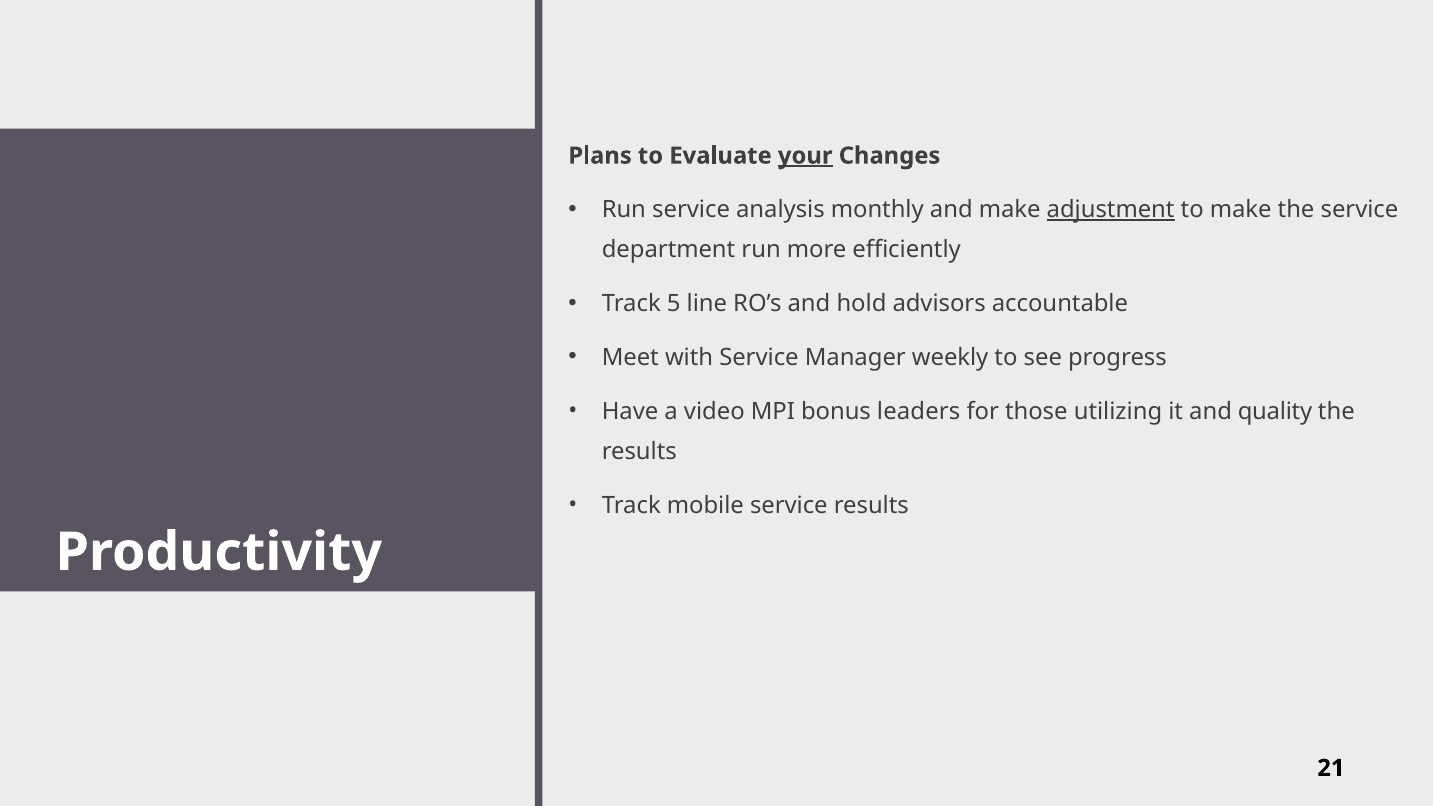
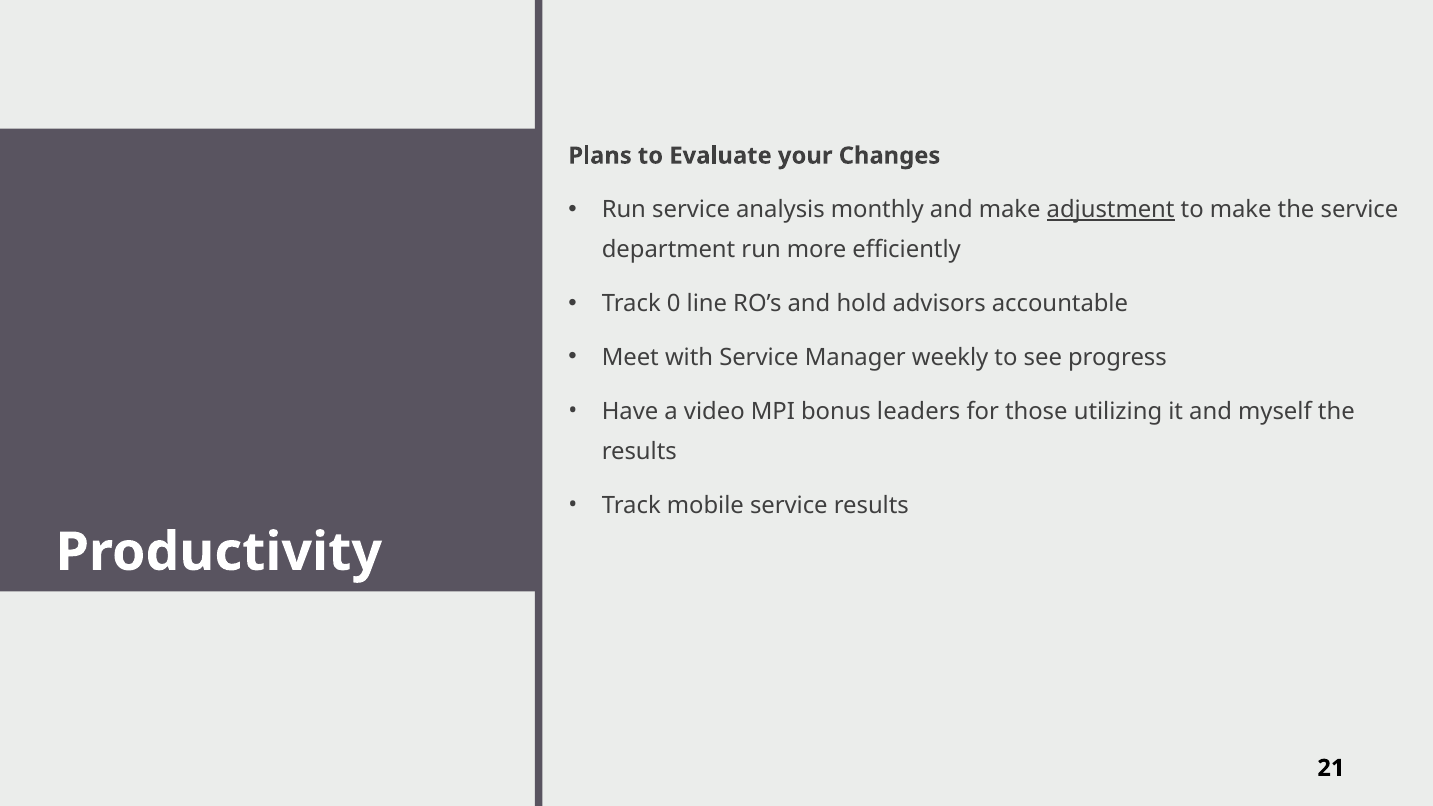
your underline: present -> none
5: 5 -> 0
quality: quality -> myself
